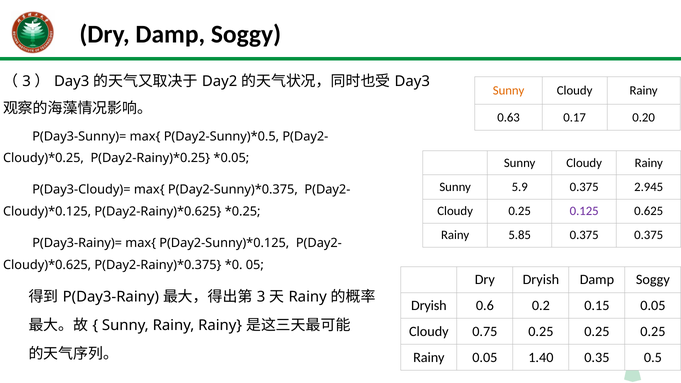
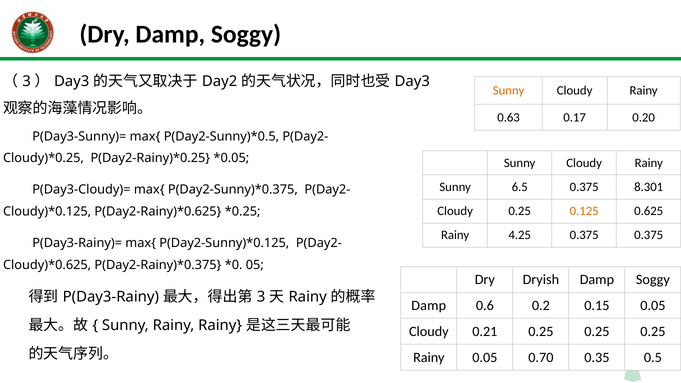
5.9: 5.9 -> 6.5
2.945: 2.945 -> 8.301
0.125 colour: purple -> orange
5.85: 5.85 -> 4.25
Dryish at (429, 306): Dryish -> Damp
0.75: 0.75 -> 0.21
1.40: 1.40 -> 0.70
